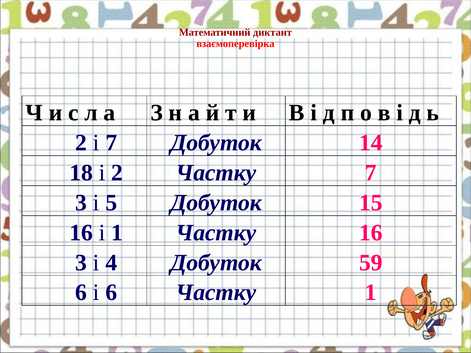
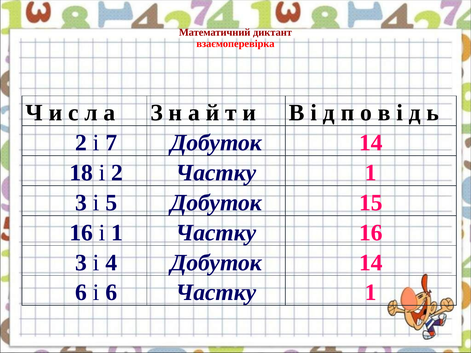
2 Частку 7: 7 -> 1
4 Добуток 59: 59 -> 14
